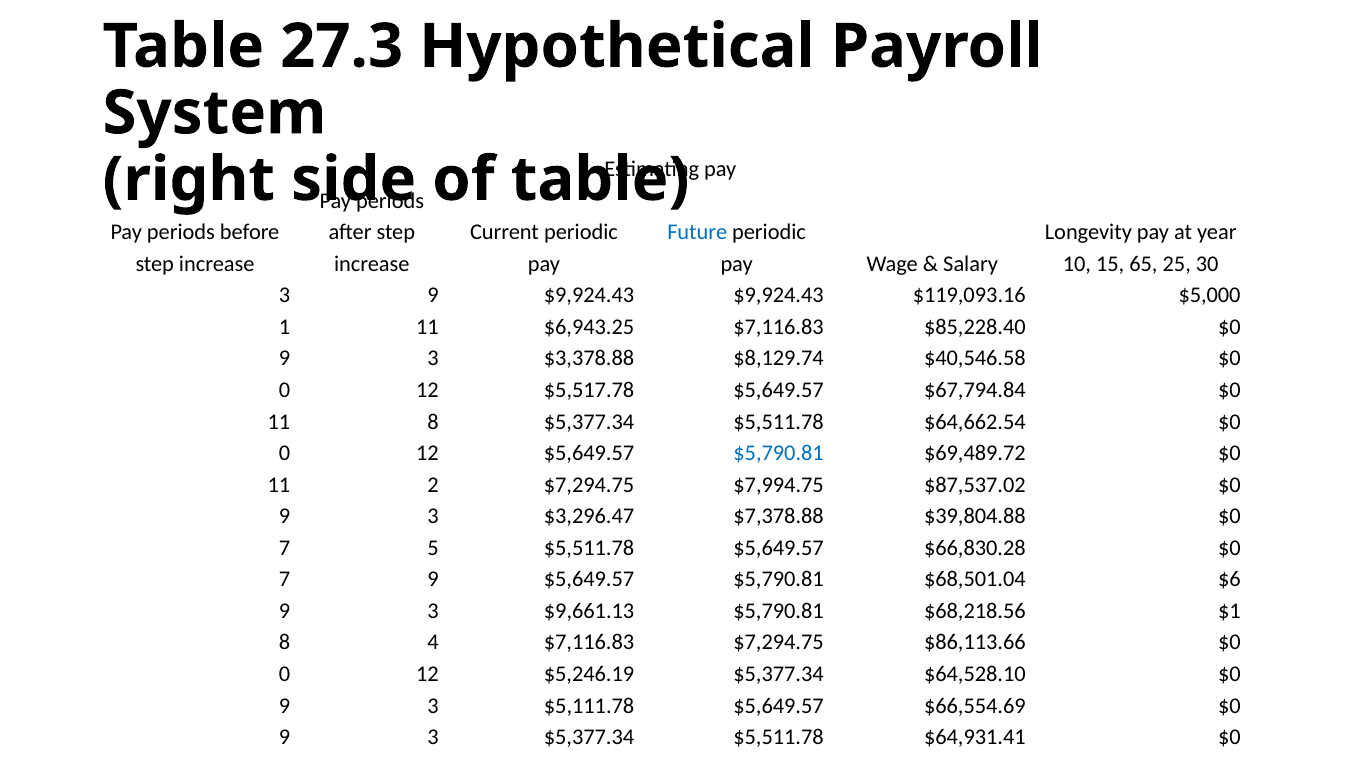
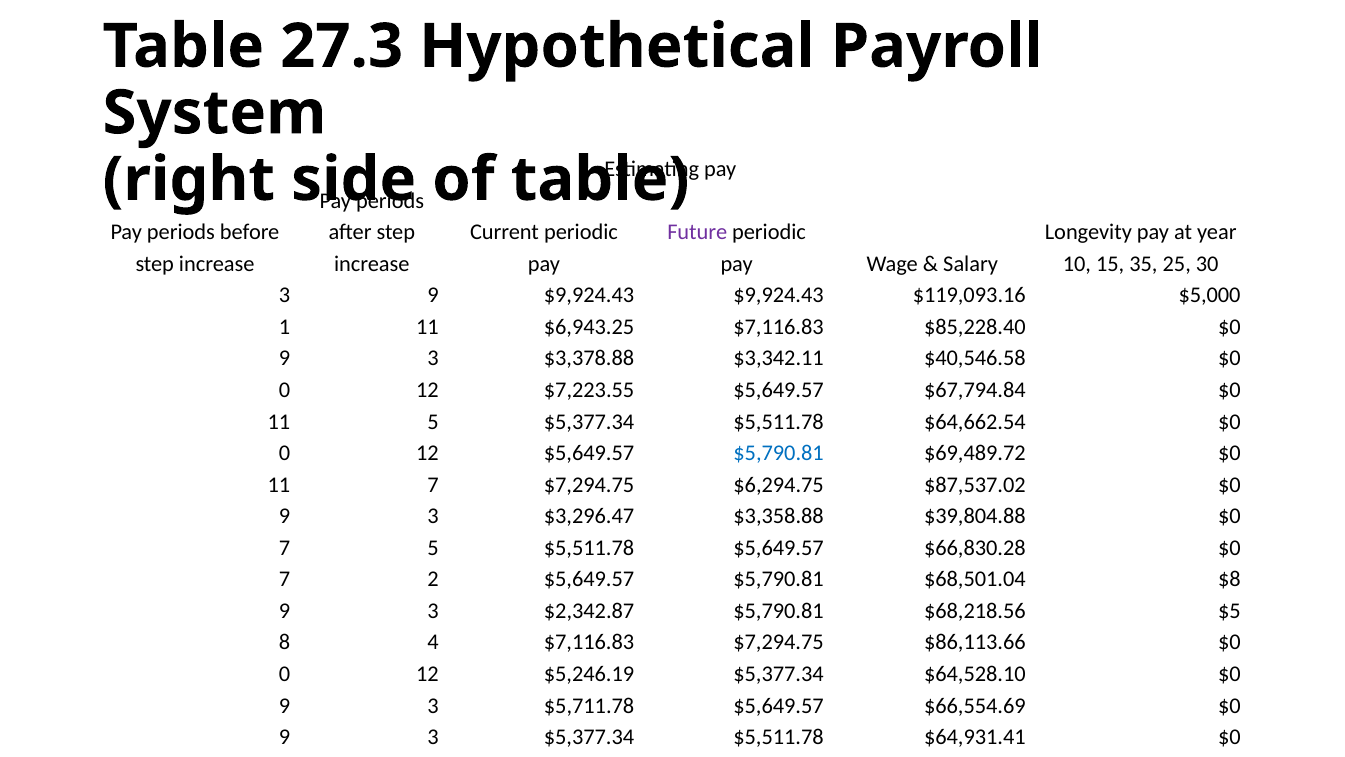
Future colour: blue -> purple
65: 65 -> 35
$8,129.74: $8,129.74 -> $3,342.11
$5,517.78: $5,517.78 -> $7,223.55
11 8: 8 -> 5
11 2: 2 -> 7
$7,994.75: $7,994.75 -> $6,294.75
$7,378.88: $7,378.88 -> $3,358.88
7 9: 9 -> 2
$6: $6 -> $8
$9,661.13: $9,661.13 -> $2,342.87
$1: $1 -> $5
$5,111.78: $5,111.78 -> $5,711.78
